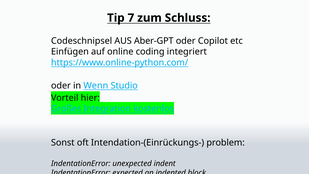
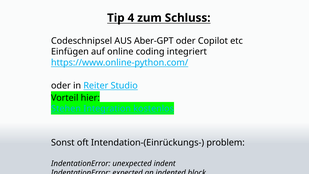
7: 7 -> 4
Wenn: Wenn -> Reiter
Großes: Großes -> Stehen
